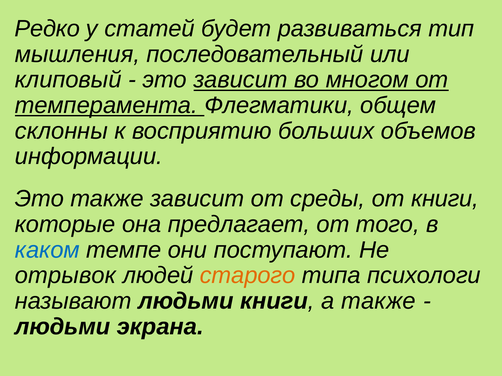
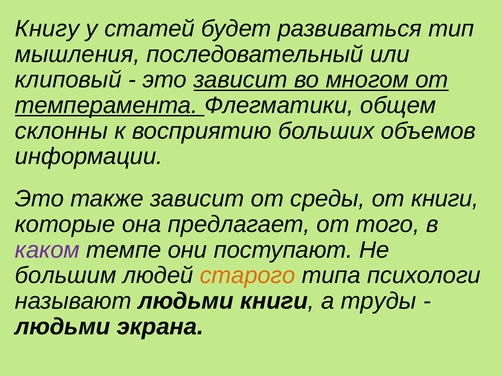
Редко: Редко -> Книгу
каком colour: blue -> purple
отрывок: отрывок -> большим
а также: также -> труды
